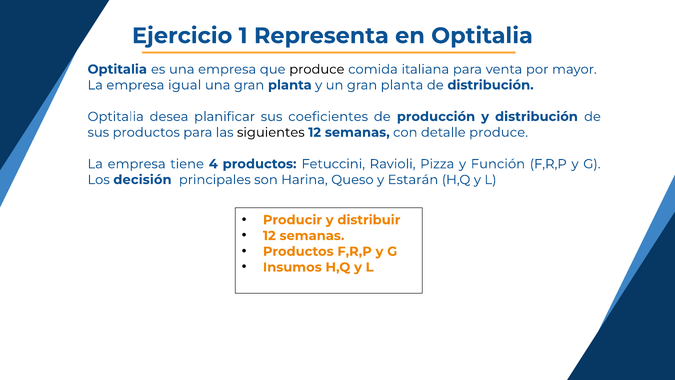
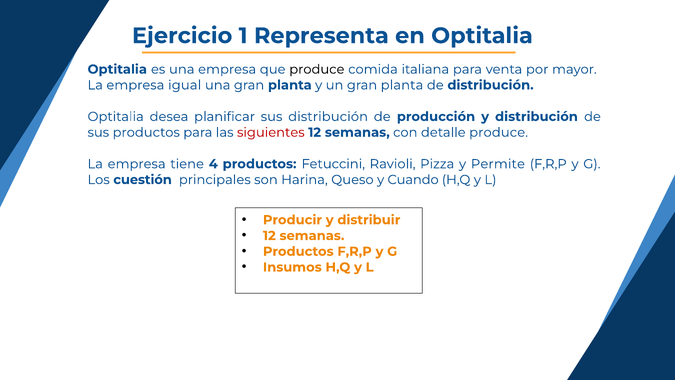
sus coeficientes: coeficientes -> distribución
siguientes colour: black -> red
Función: Función -> Permite
decisión: decisión -> cuestión
Estarán: Estarán -> Cuando
